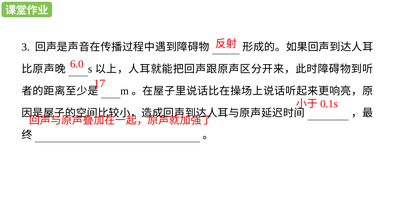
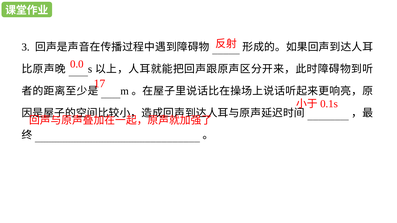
6.0: 6.0 -> 0.0
